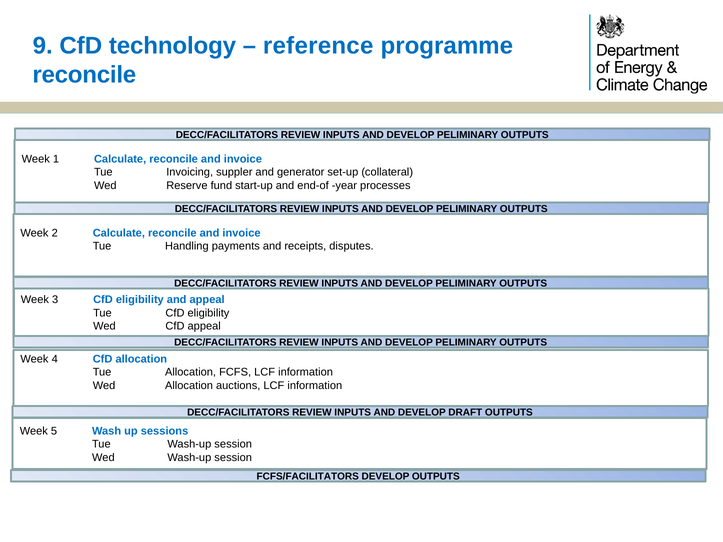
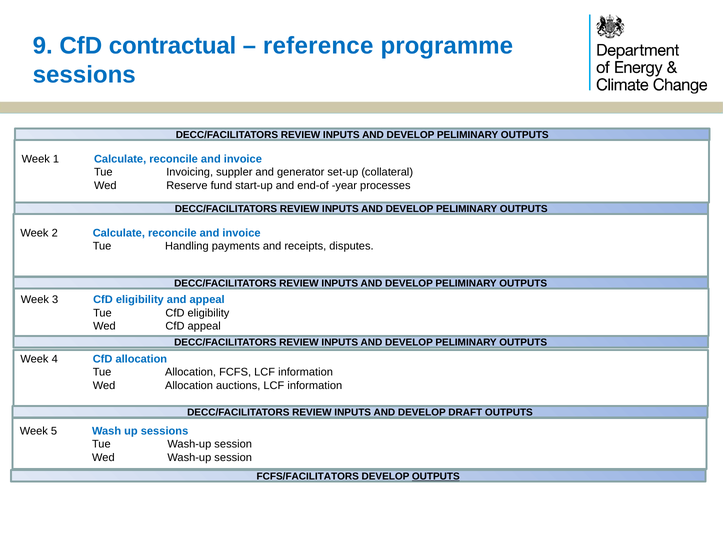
technology: technology -> contractual
reconcile at (84, 75): reconcile -> sessions
OUTPUTS at (436, 477) underline: none -> present
